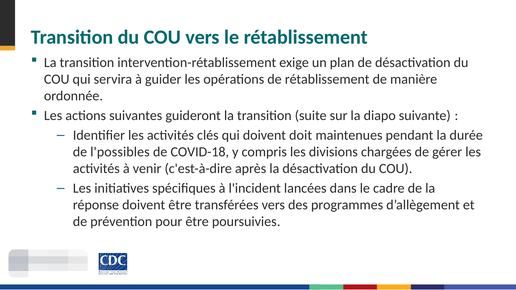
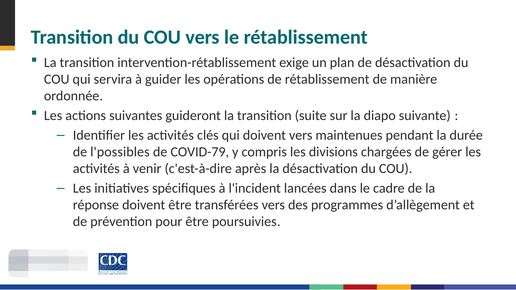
doivent doit: doit -> vers
COVID-18: COVID-18 -> COVID-79
